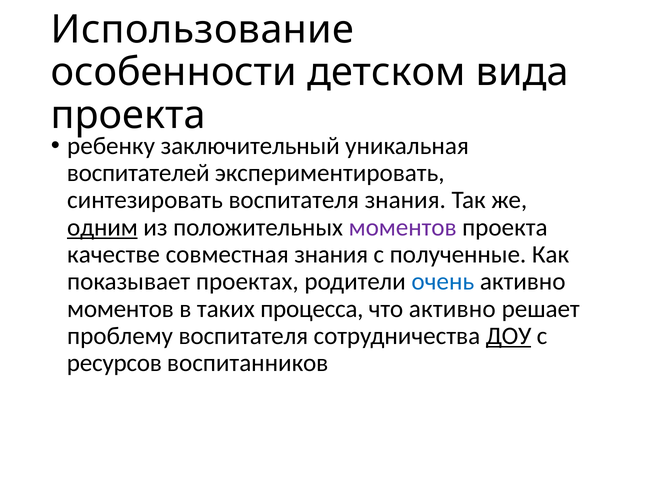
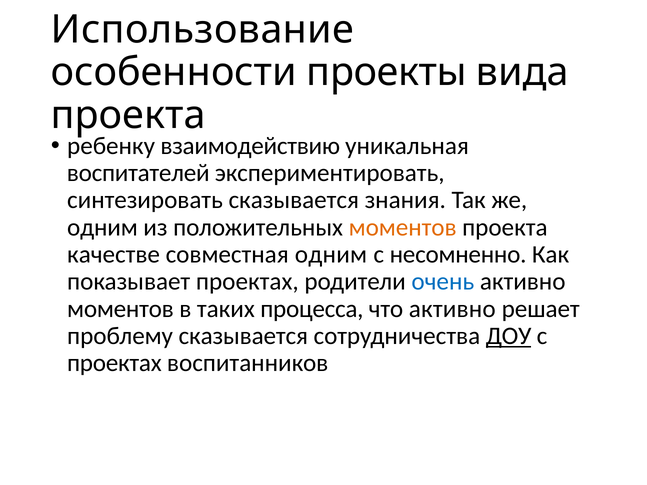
детском: детском -> проекты
заключительный: заключительный -> взаимодействию
синтезировать воспитателя: воспитателя -> сказывается
одним at (102, 227) underline: present -> none
моментов at (403, 227) colour: purple -> orange
совместная знания: знания -> одним
полученные: полученные -> несомненно
проблему воспитателя: воспитателя -> сказывается
ресурсов at (114, 363): ресурсов -> проектах
